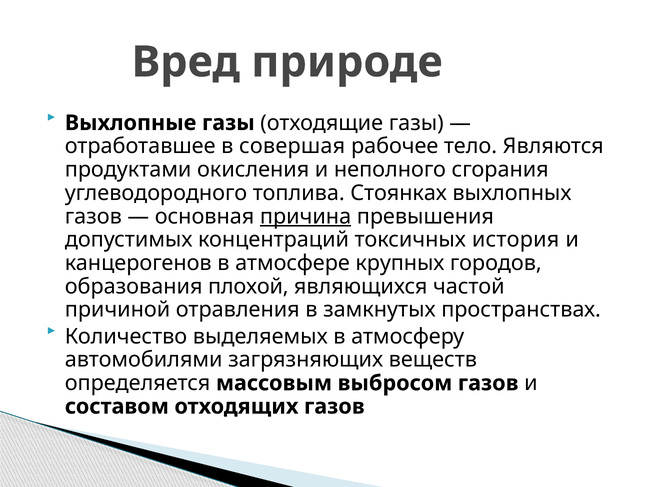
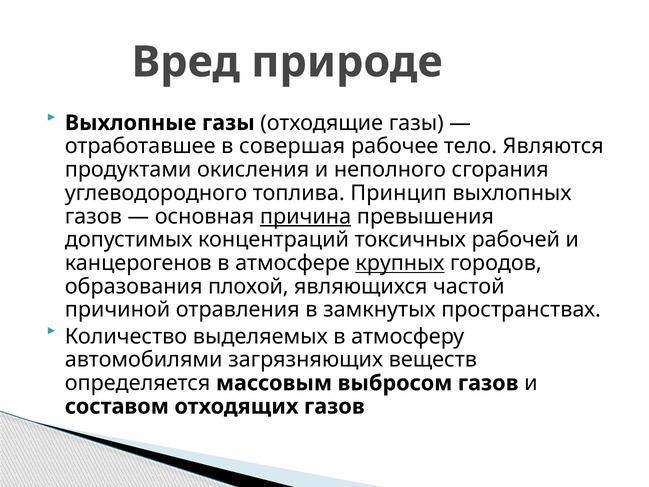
Стоянках: Стоянках -> Принцип
история: история -> рабочей
крупных underline: none -> present
